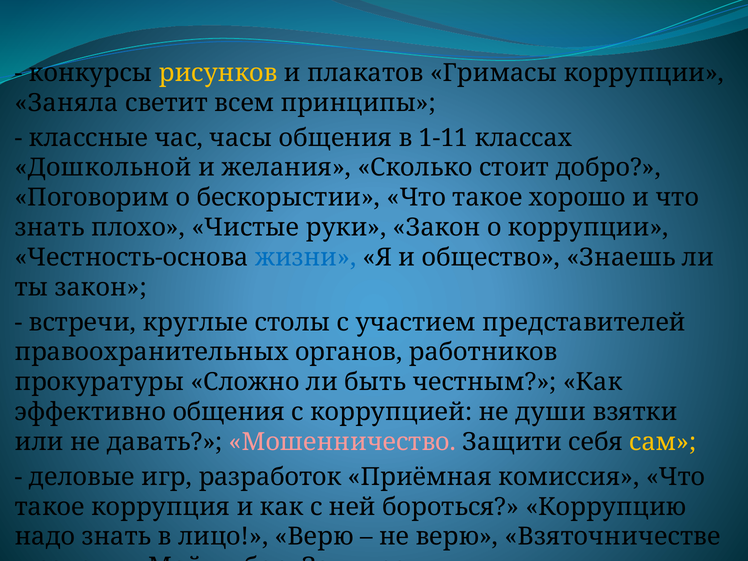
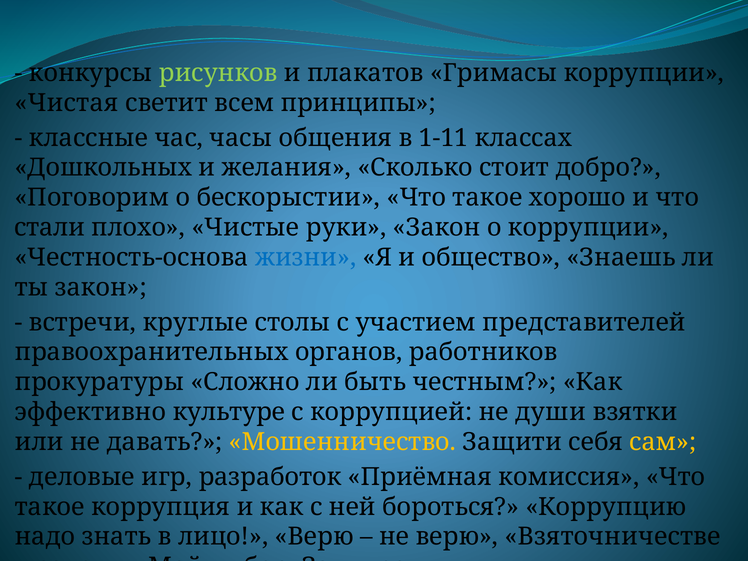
рисунков colour: yellow -> light green
Заняла: Заняла -> Чистая
Дошкольной: Дошкольной -> Дошкольных
знать at (50, 228): знать -> стали
эффективно общения: общения -> культуре
Мошенничество colour: pink -> yellow
